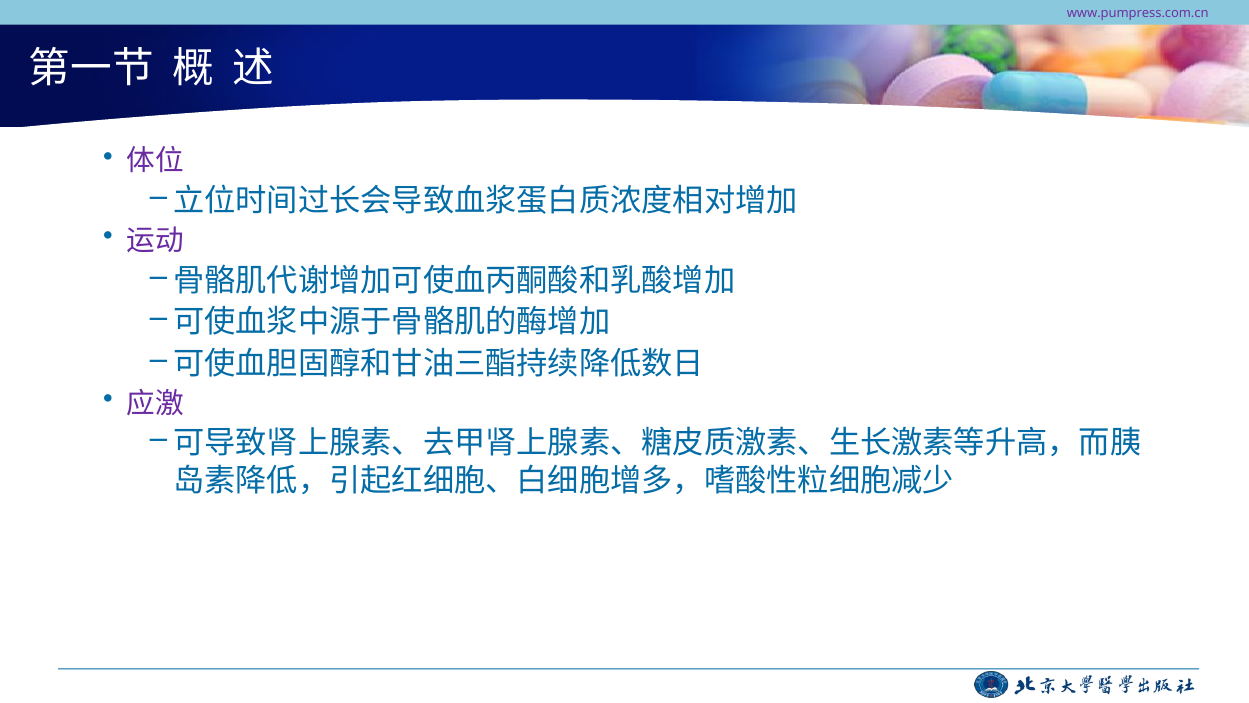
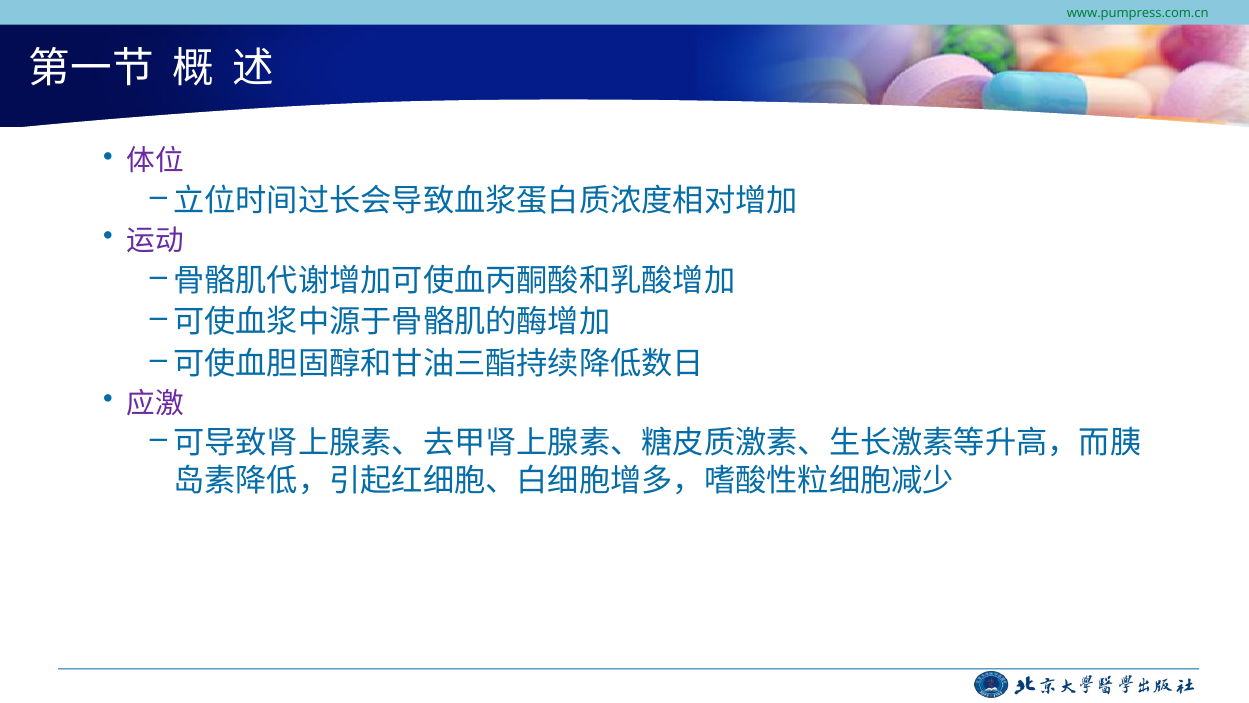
www.pumpress.com.cn colour: purple -> green
